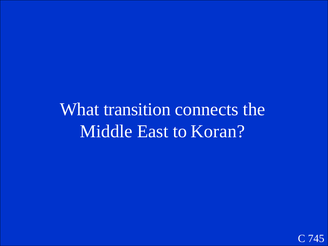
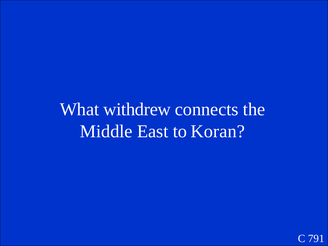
transition: transition -> withdrew
745: 745 -> 791
